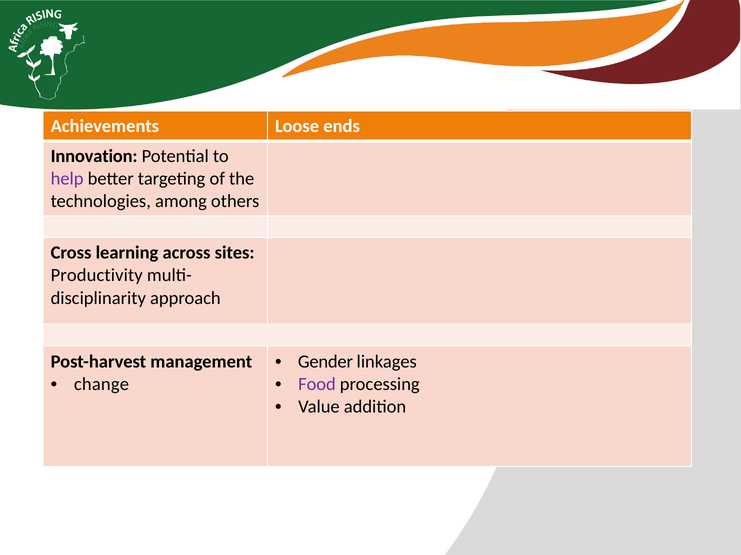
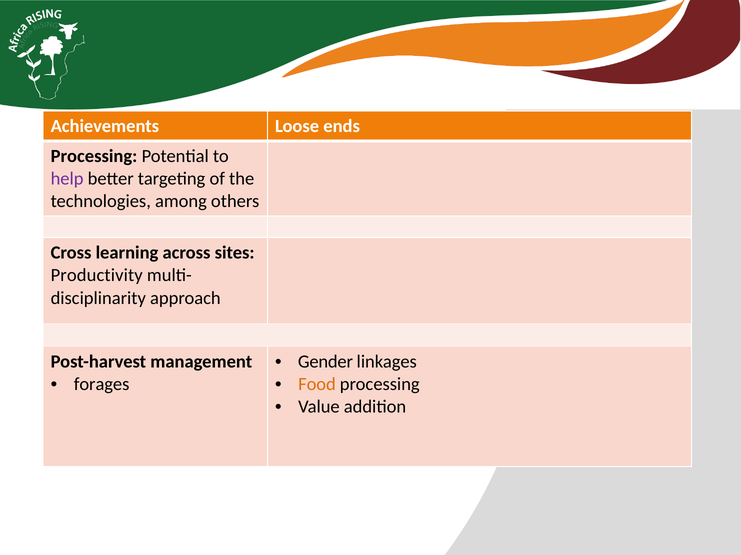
Innovation at (94, 156): Innovation -> Processing
change: change -> forages
Food colour: purple -> orange
